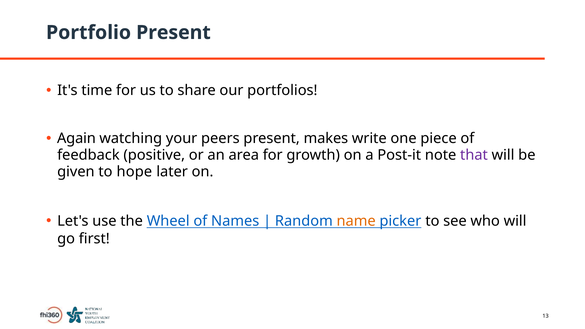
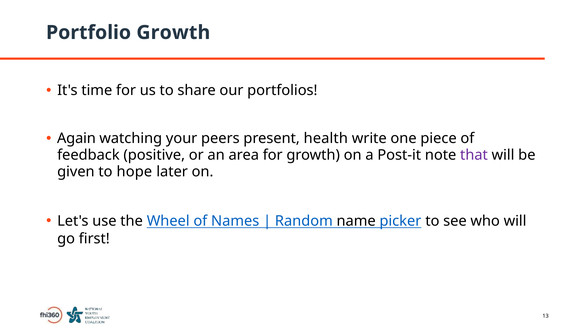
Portfolio Present: Present -> Growth
makes: makes -> health
name colour: orange -> black
